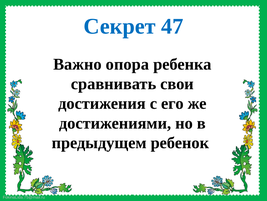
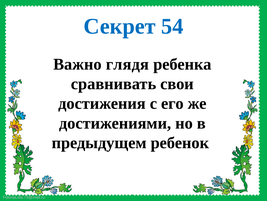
47: 47 -> 54
опора: опора -> глядя
